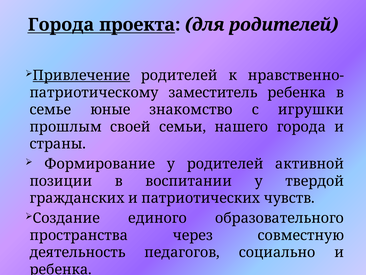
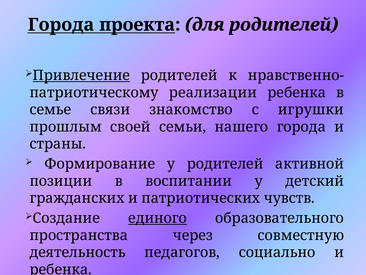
заместитель: заместитель -> реализации
юные: юные -> связи
твердой: твердой -> детский
единого underline: none -> present
